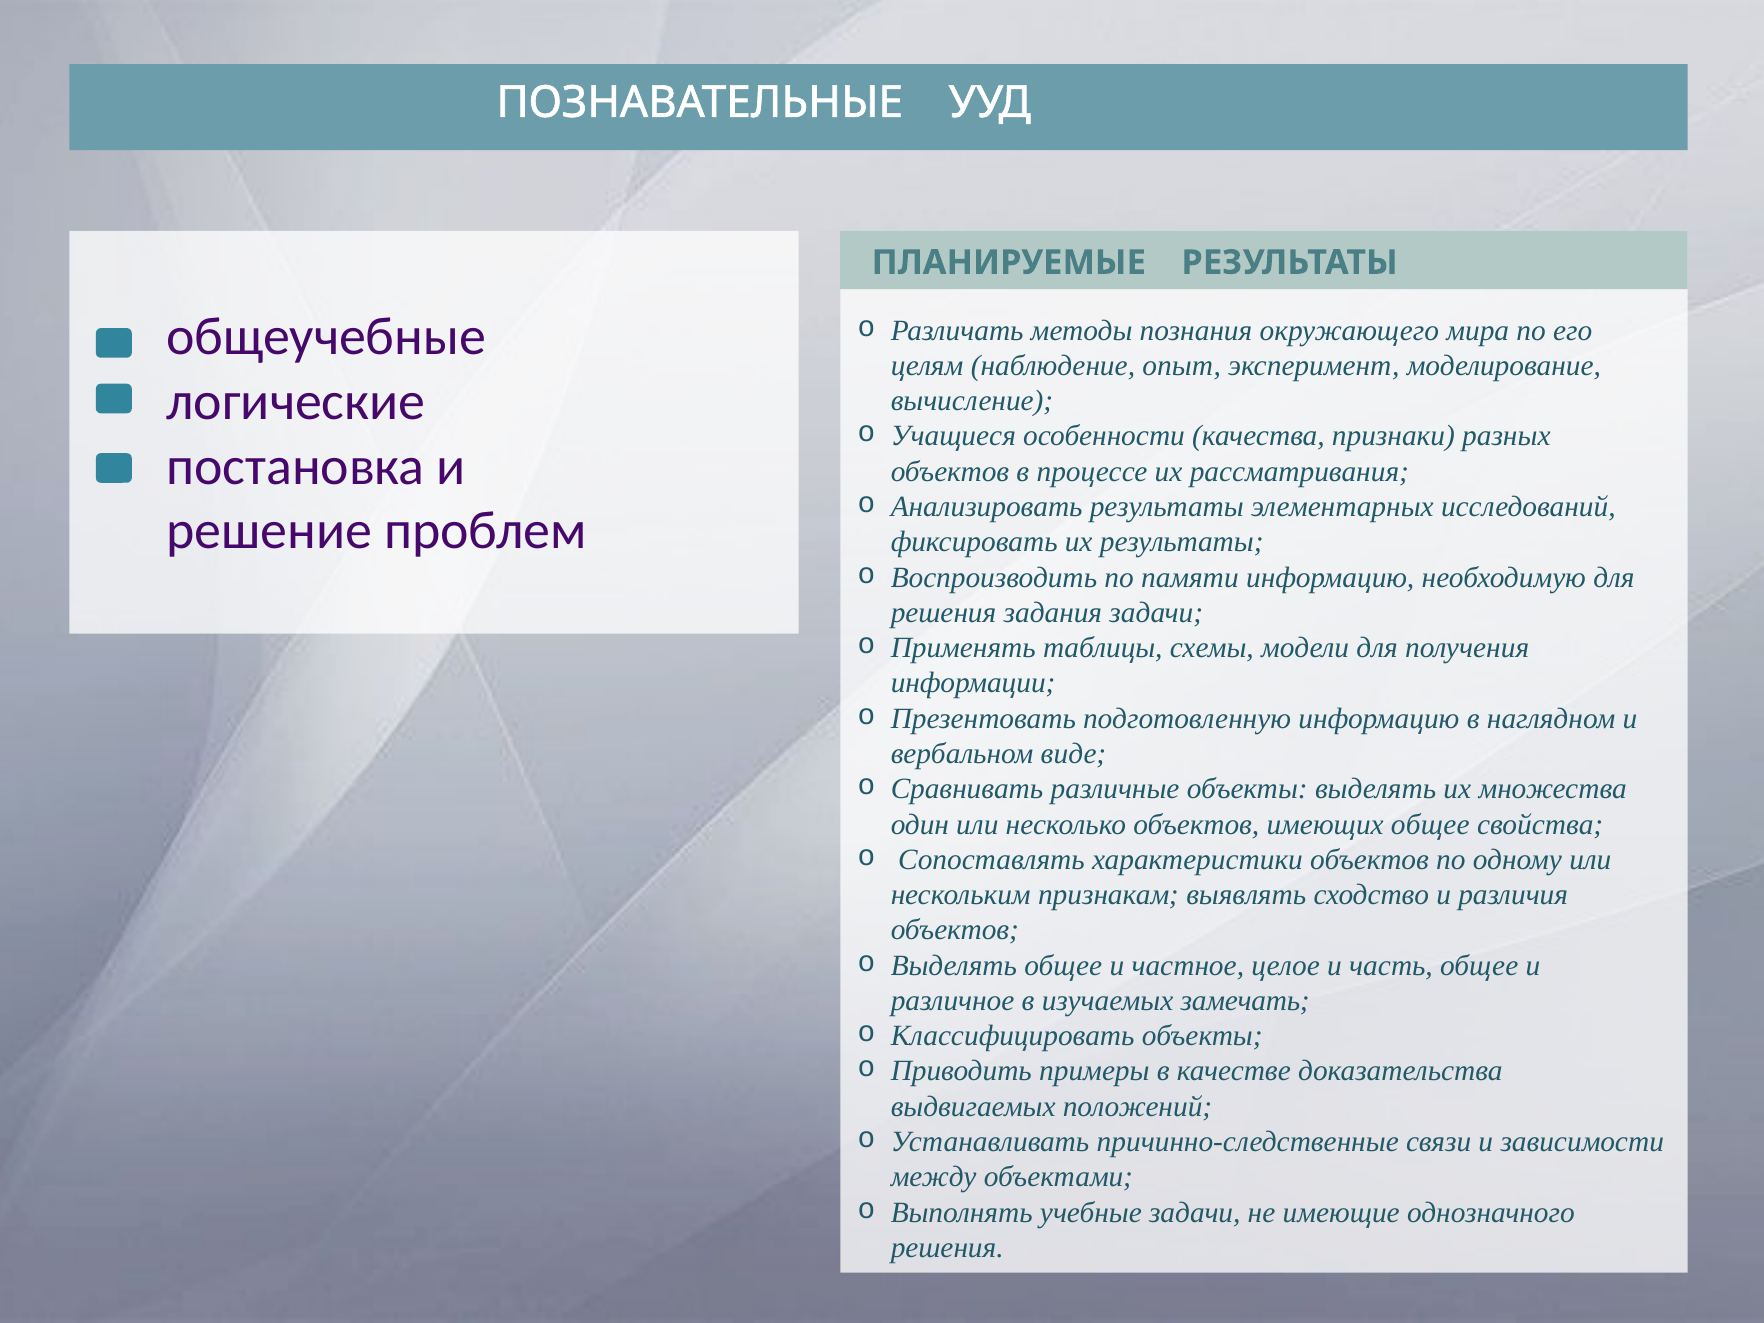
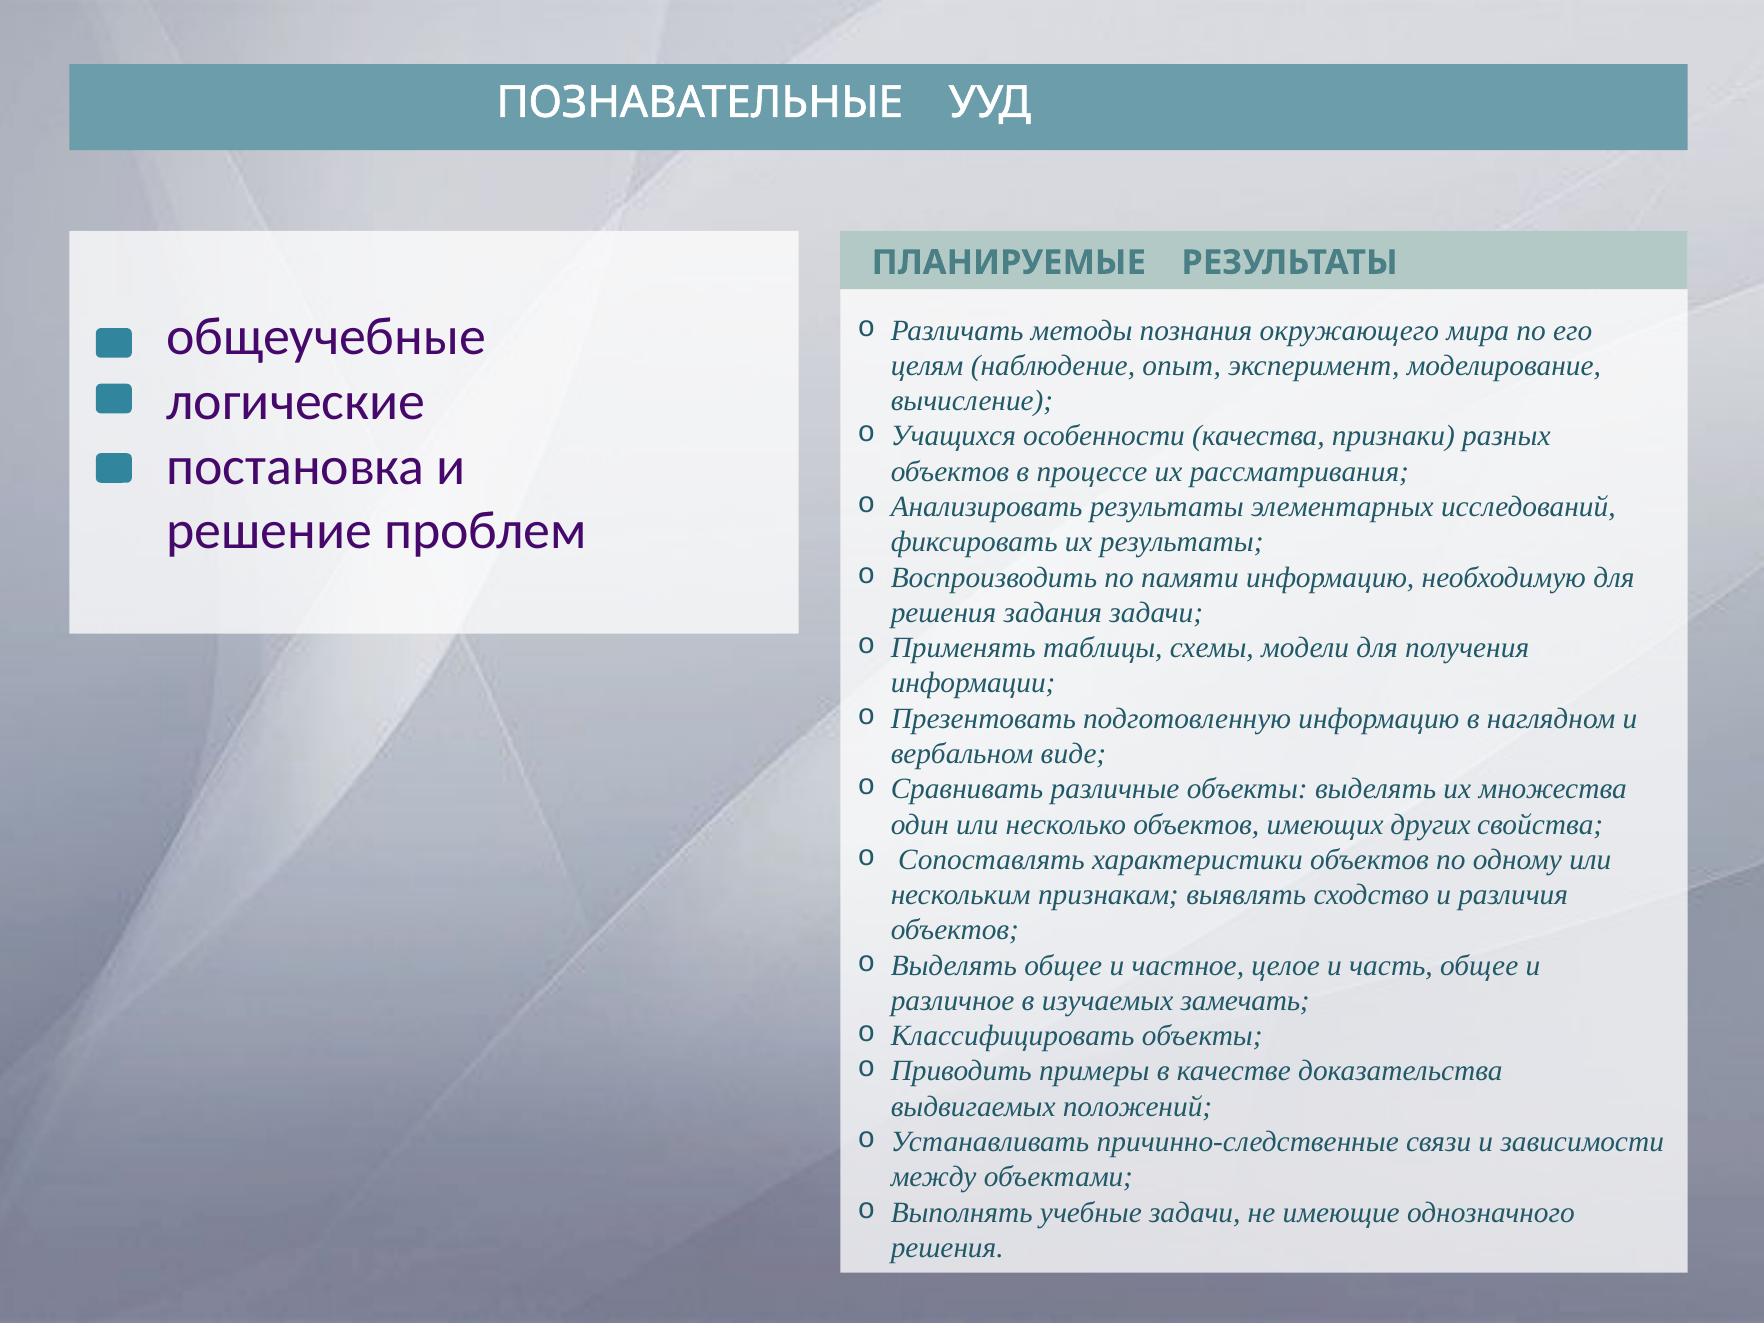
Учащиеся: Учащиеся -> Учащихся
имеющих общее: общее -> других
